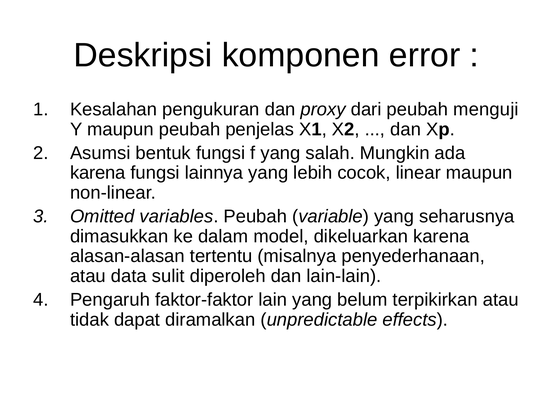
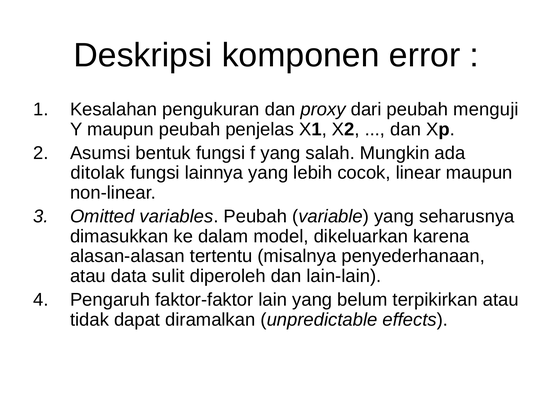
karena at (98, 173): karena -> ditolak
